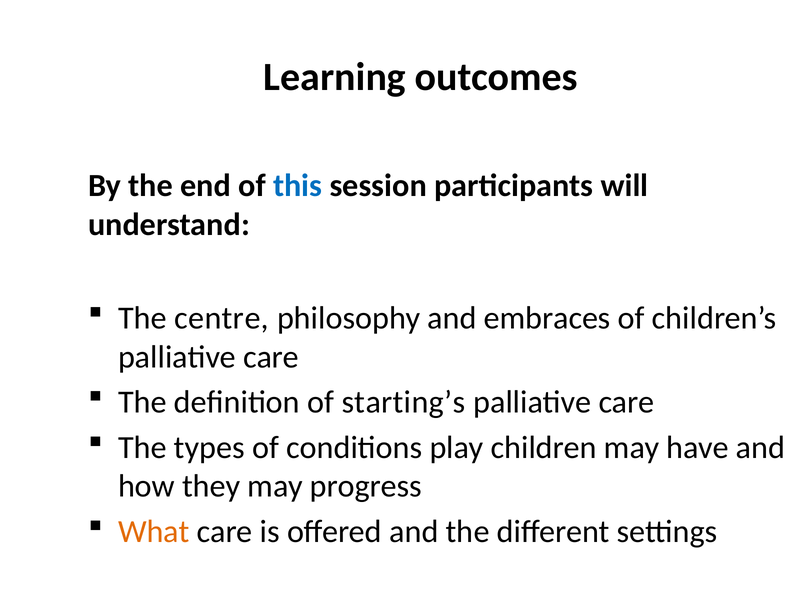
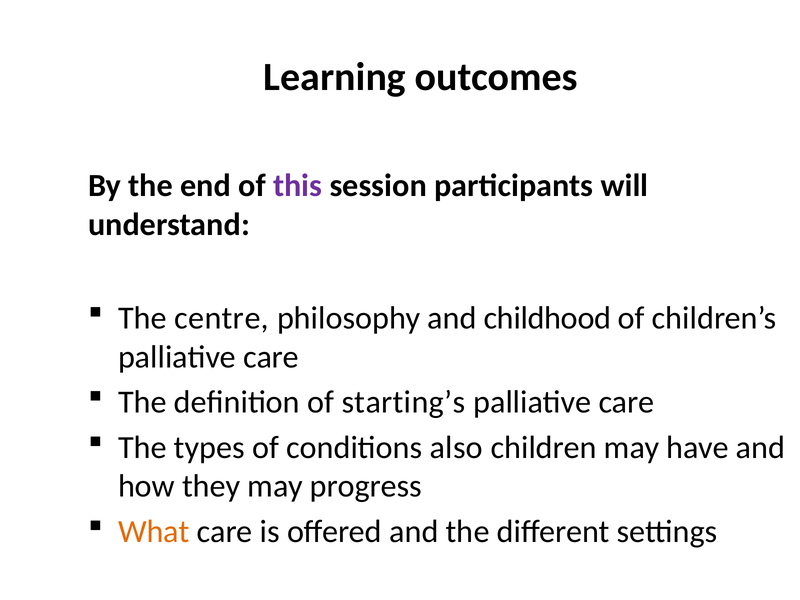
this colour: blue -> purple
embraces: embraces -> childhood
play: play -> also
